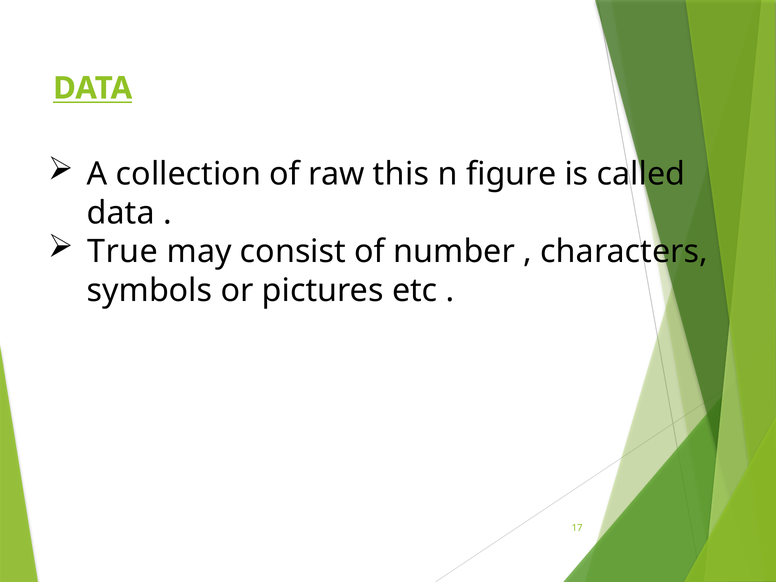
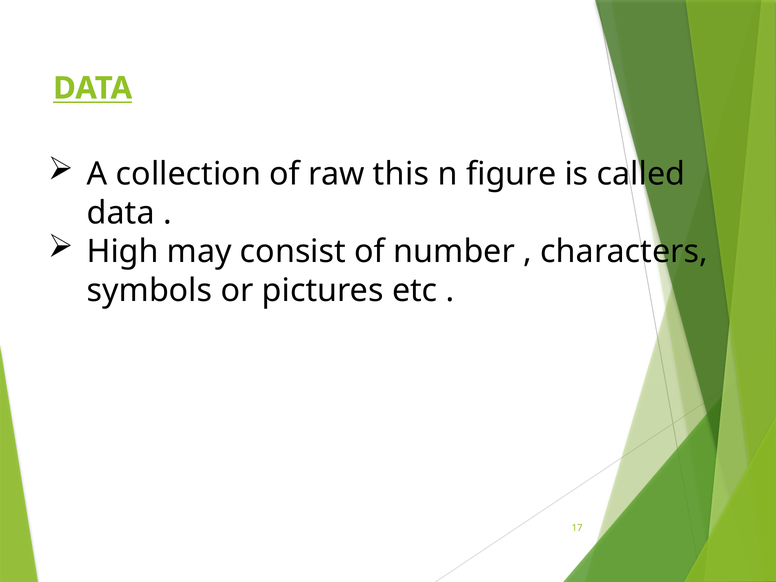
True: True -> High
